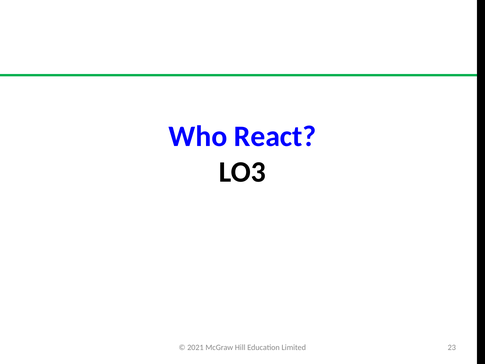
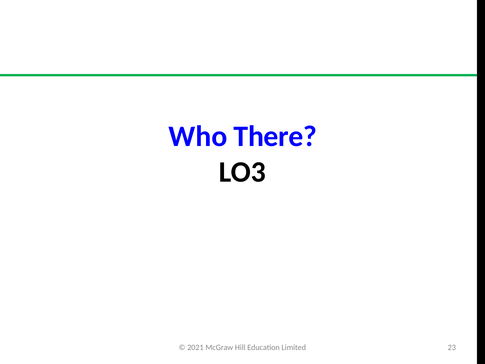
React: React -> There
